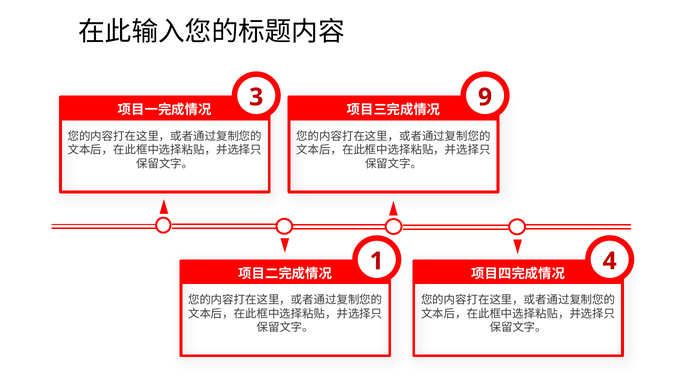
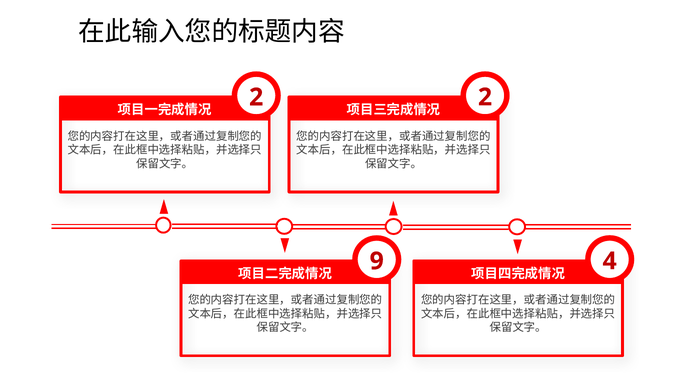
3 at (256, 97): 3 -> 2
9 at (485, 97): 9 -> 2
1 at (377, 261): 1 -> 9
